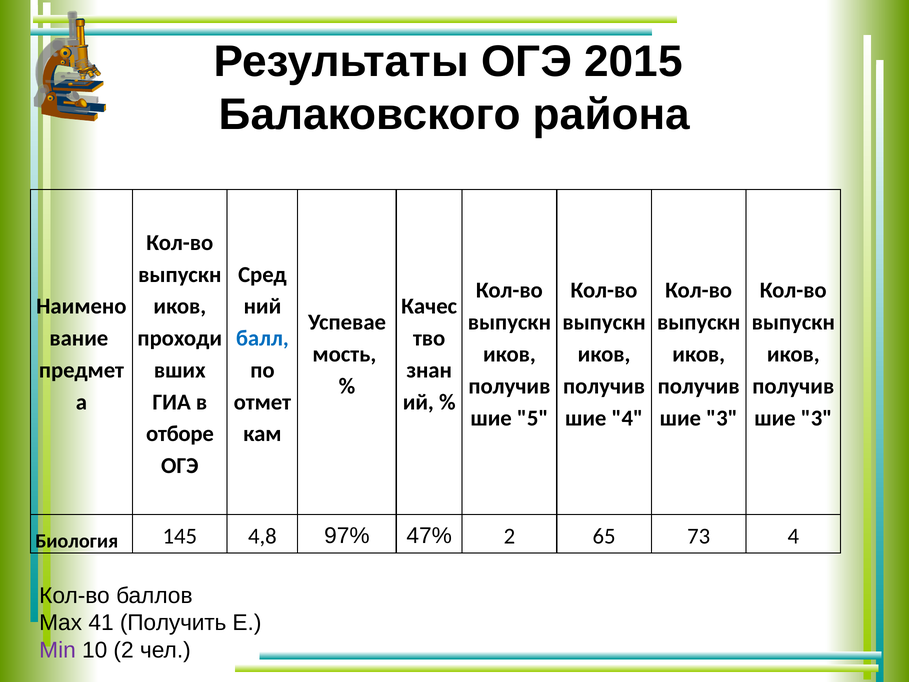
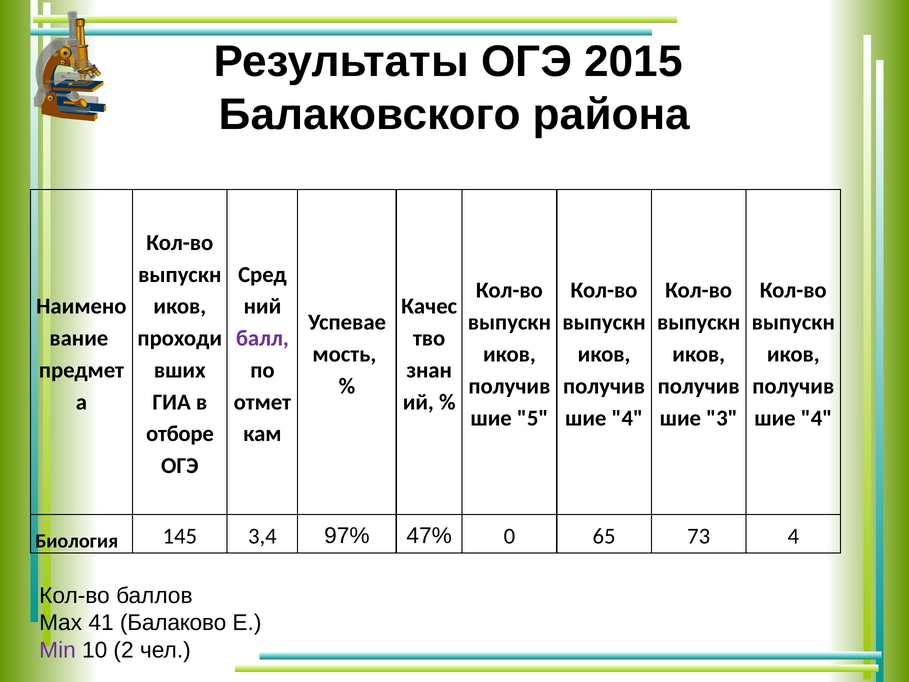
балл colour: blue -> purple
3 at (817, 418): 3 -> 4
4,8: 4,8 -> 3,4
47% 2: 2 -> 0
Получить: Получить -> Балаково
